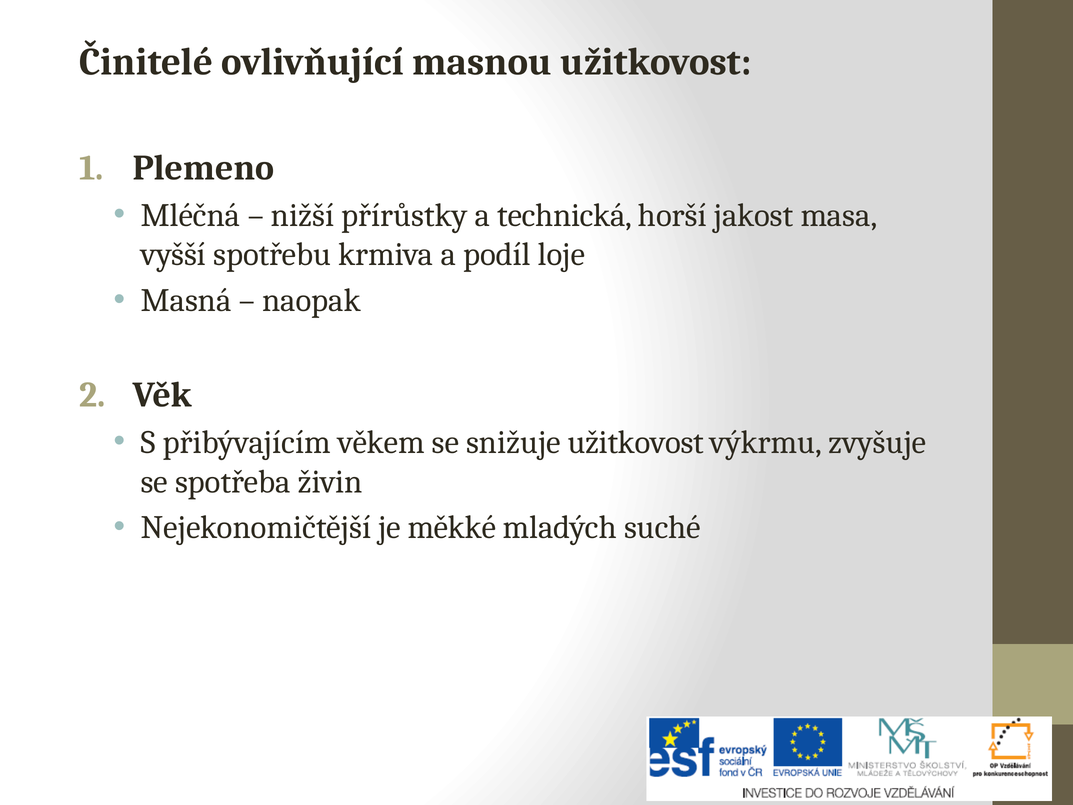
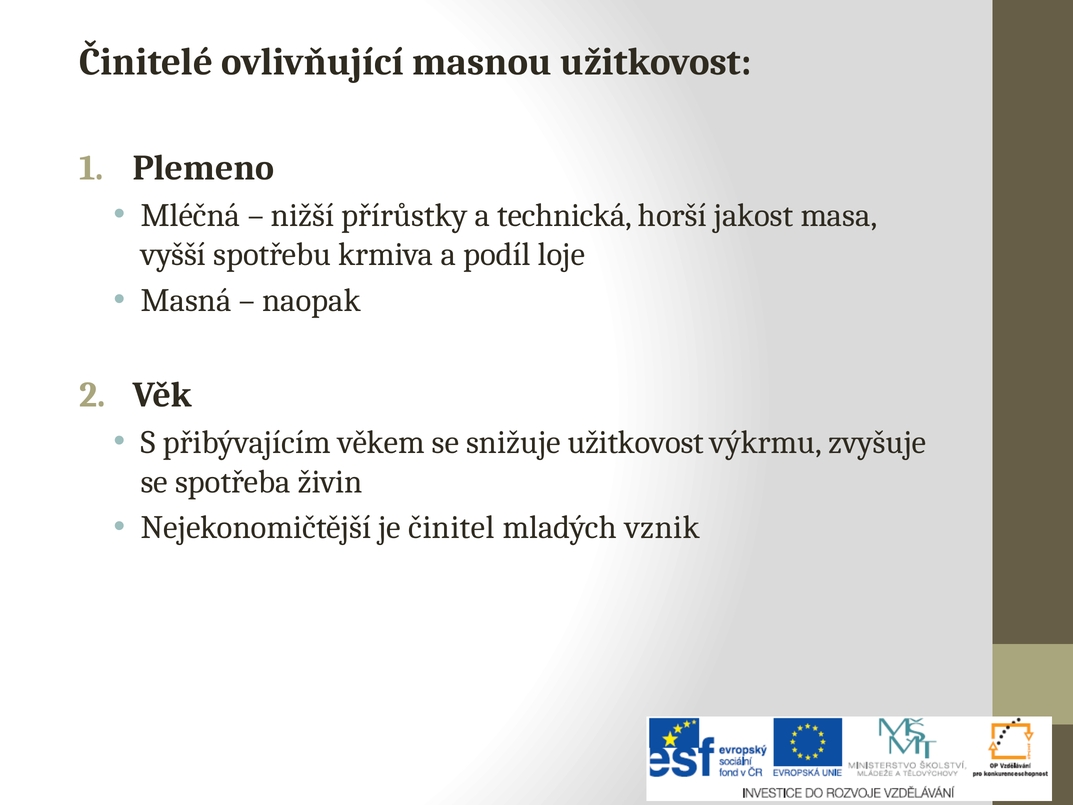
měkké: měkké -> činitel
suché: suché -> vznik
